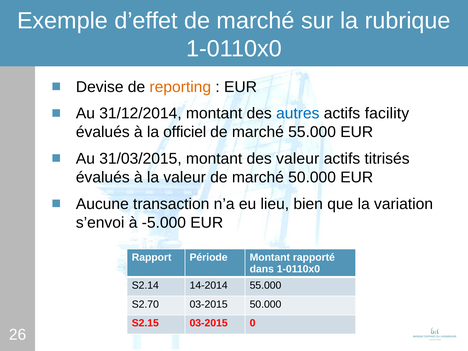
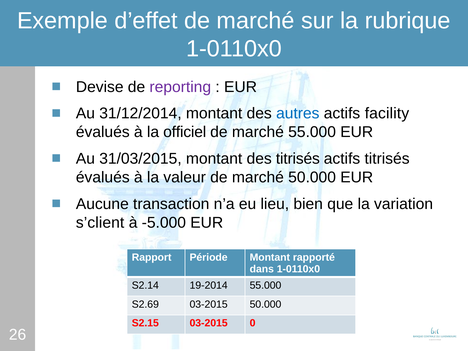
reporting colour: orange -> purple
des valeur: valeur -> titrisés
s’envoi: s’envoi -> s’client
14-2014: 14-2014 -> 19-2014
S2.70: S2.70 -> S2.69
